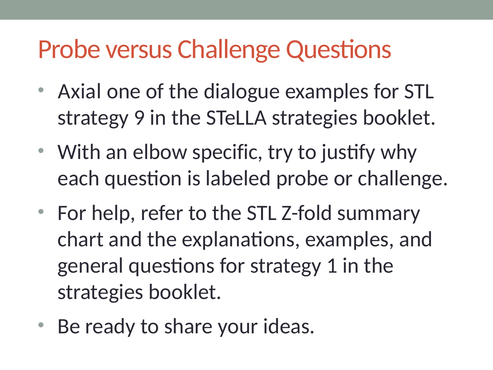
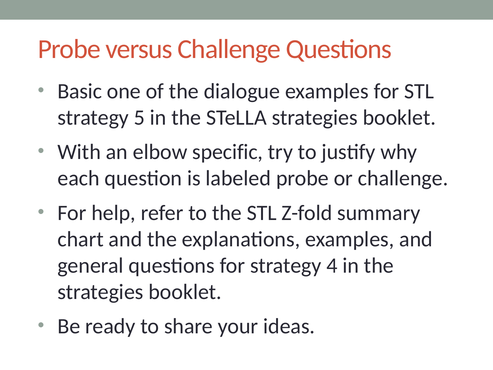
Axial: Axial -> Basic
9: 9 -> 5
1: 1 -> 4
